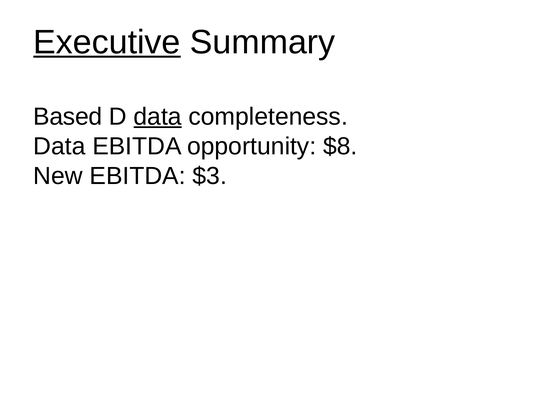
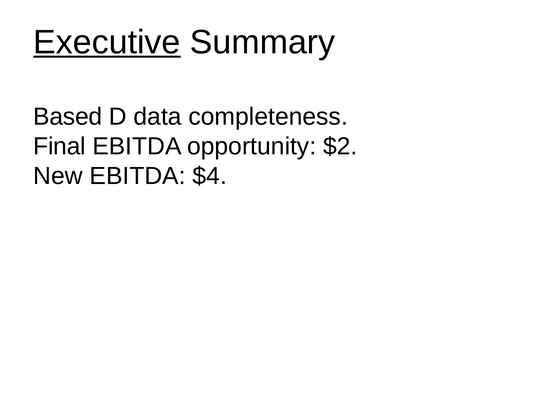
data at (158, 117) underline: present -> none
Data at (59, 146): Data -> Final
$8: $8 -> $2
$3: $3 -> $4
